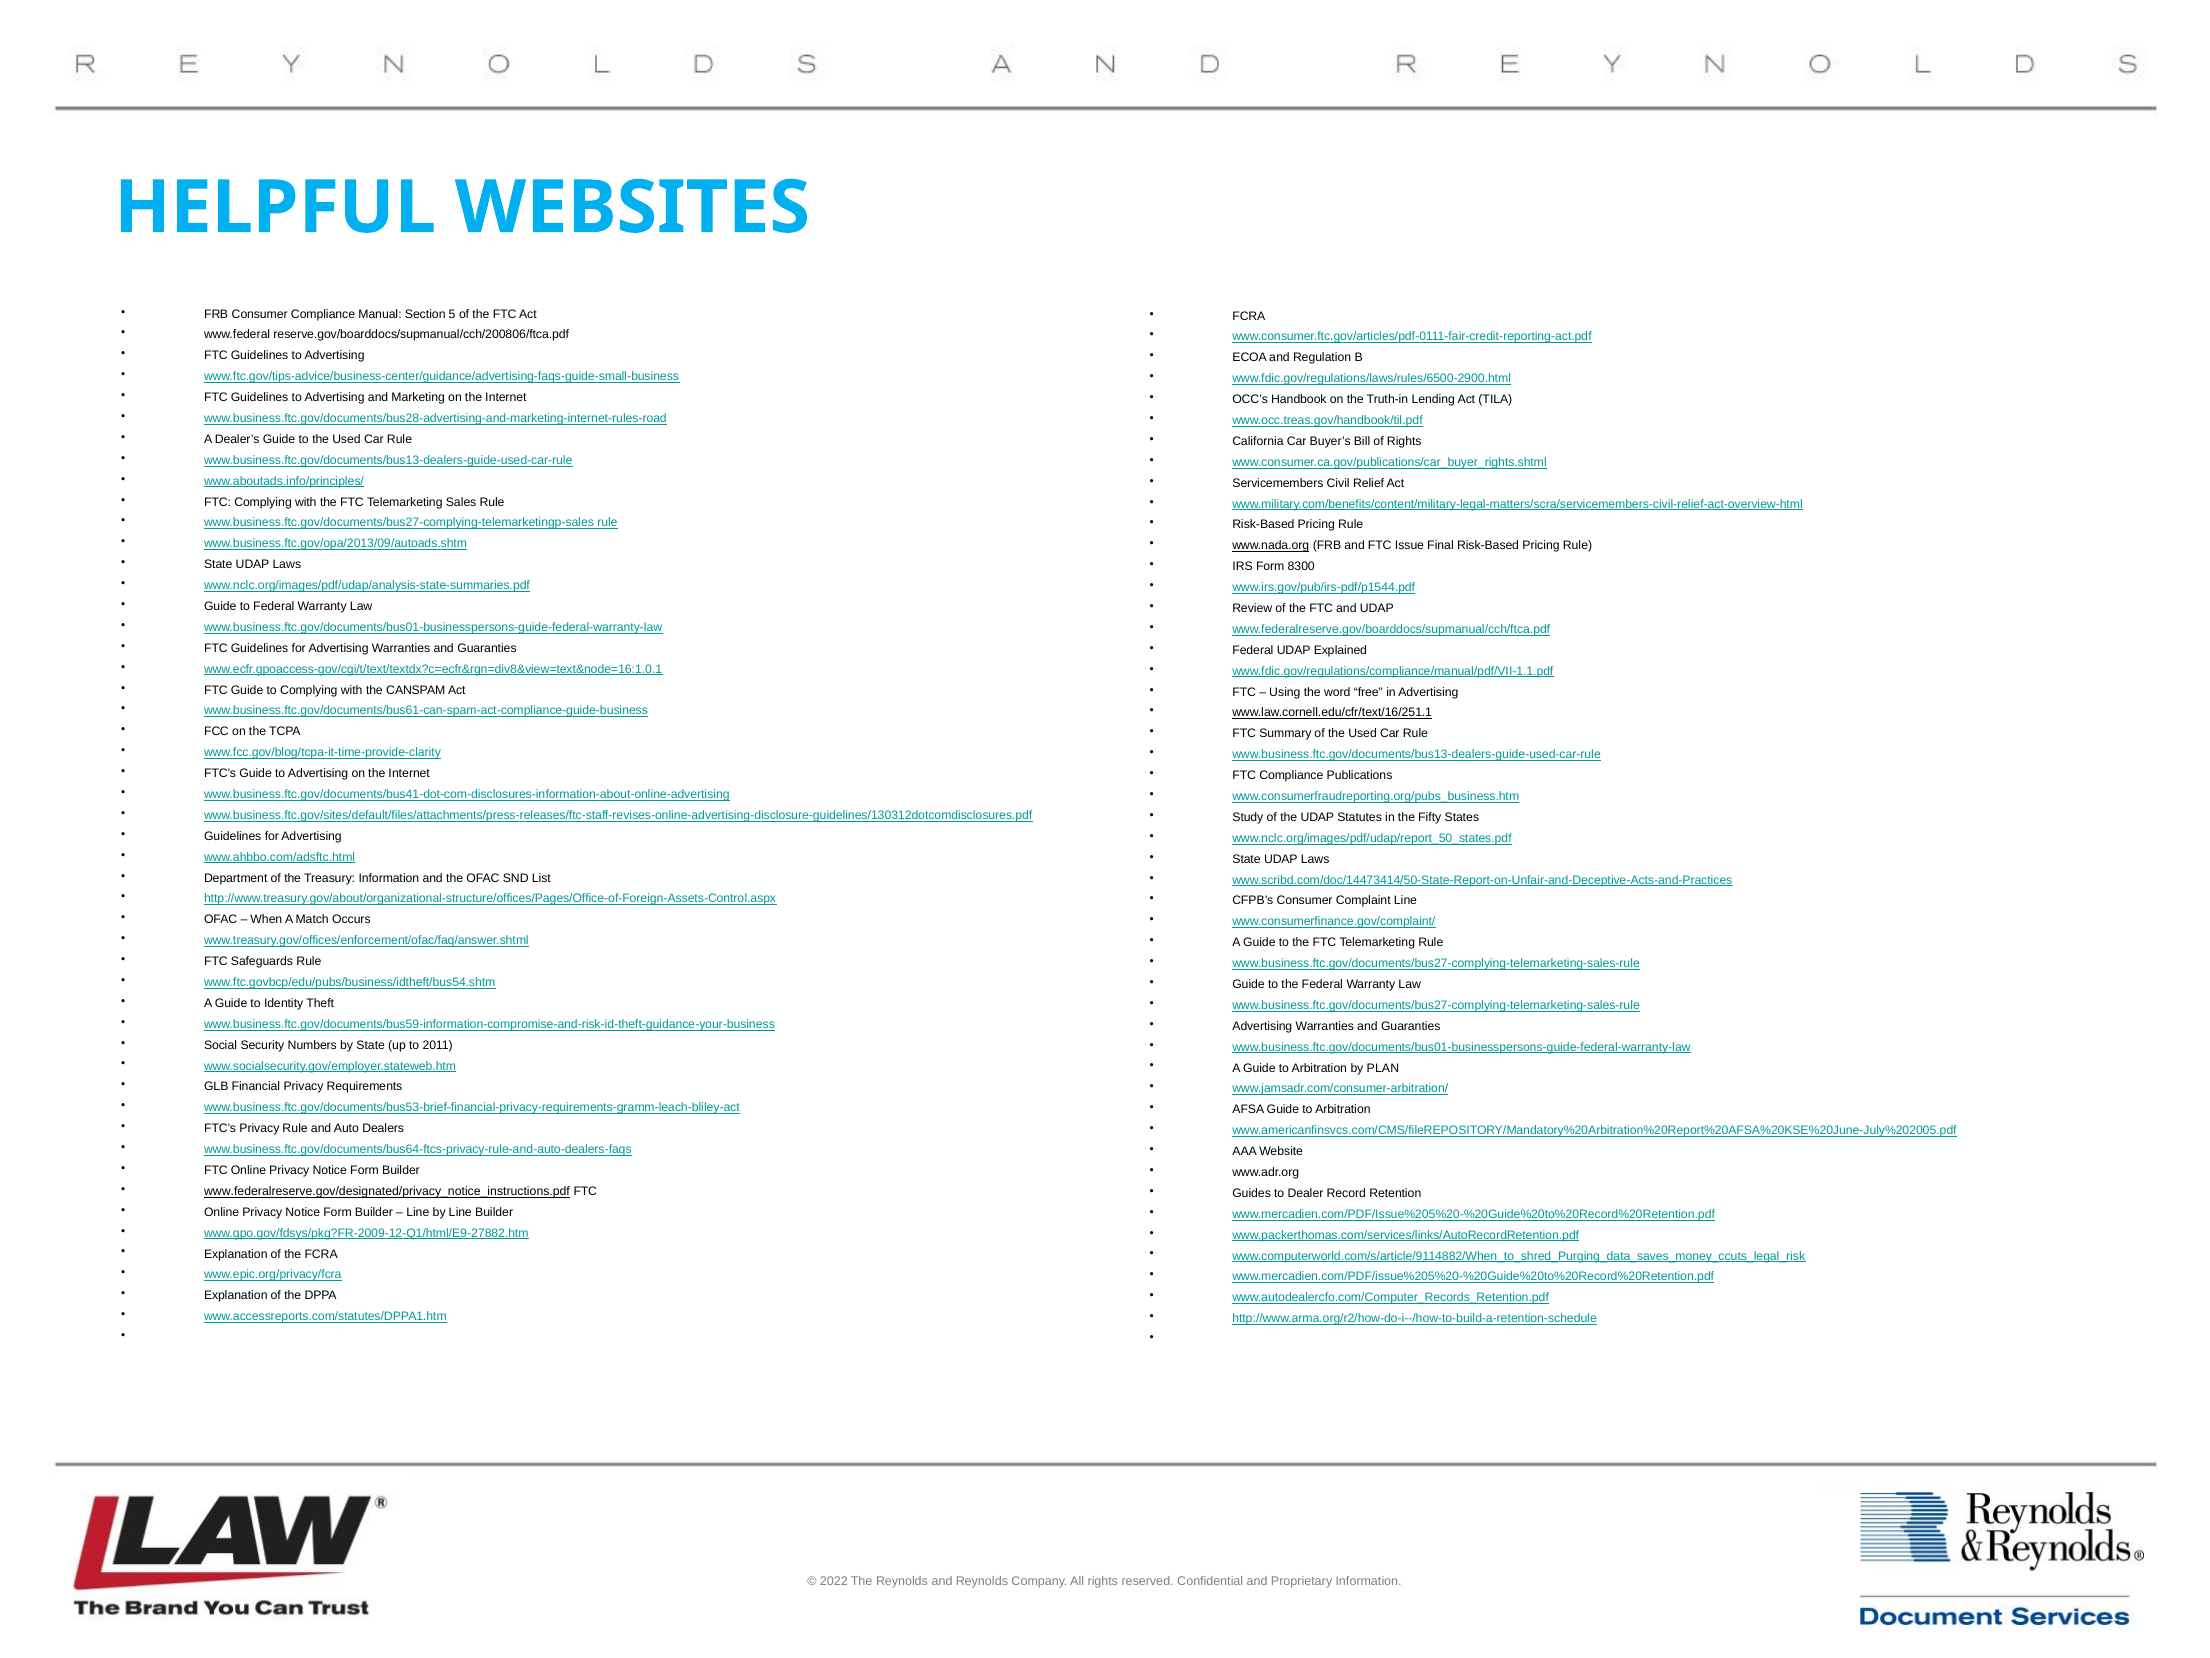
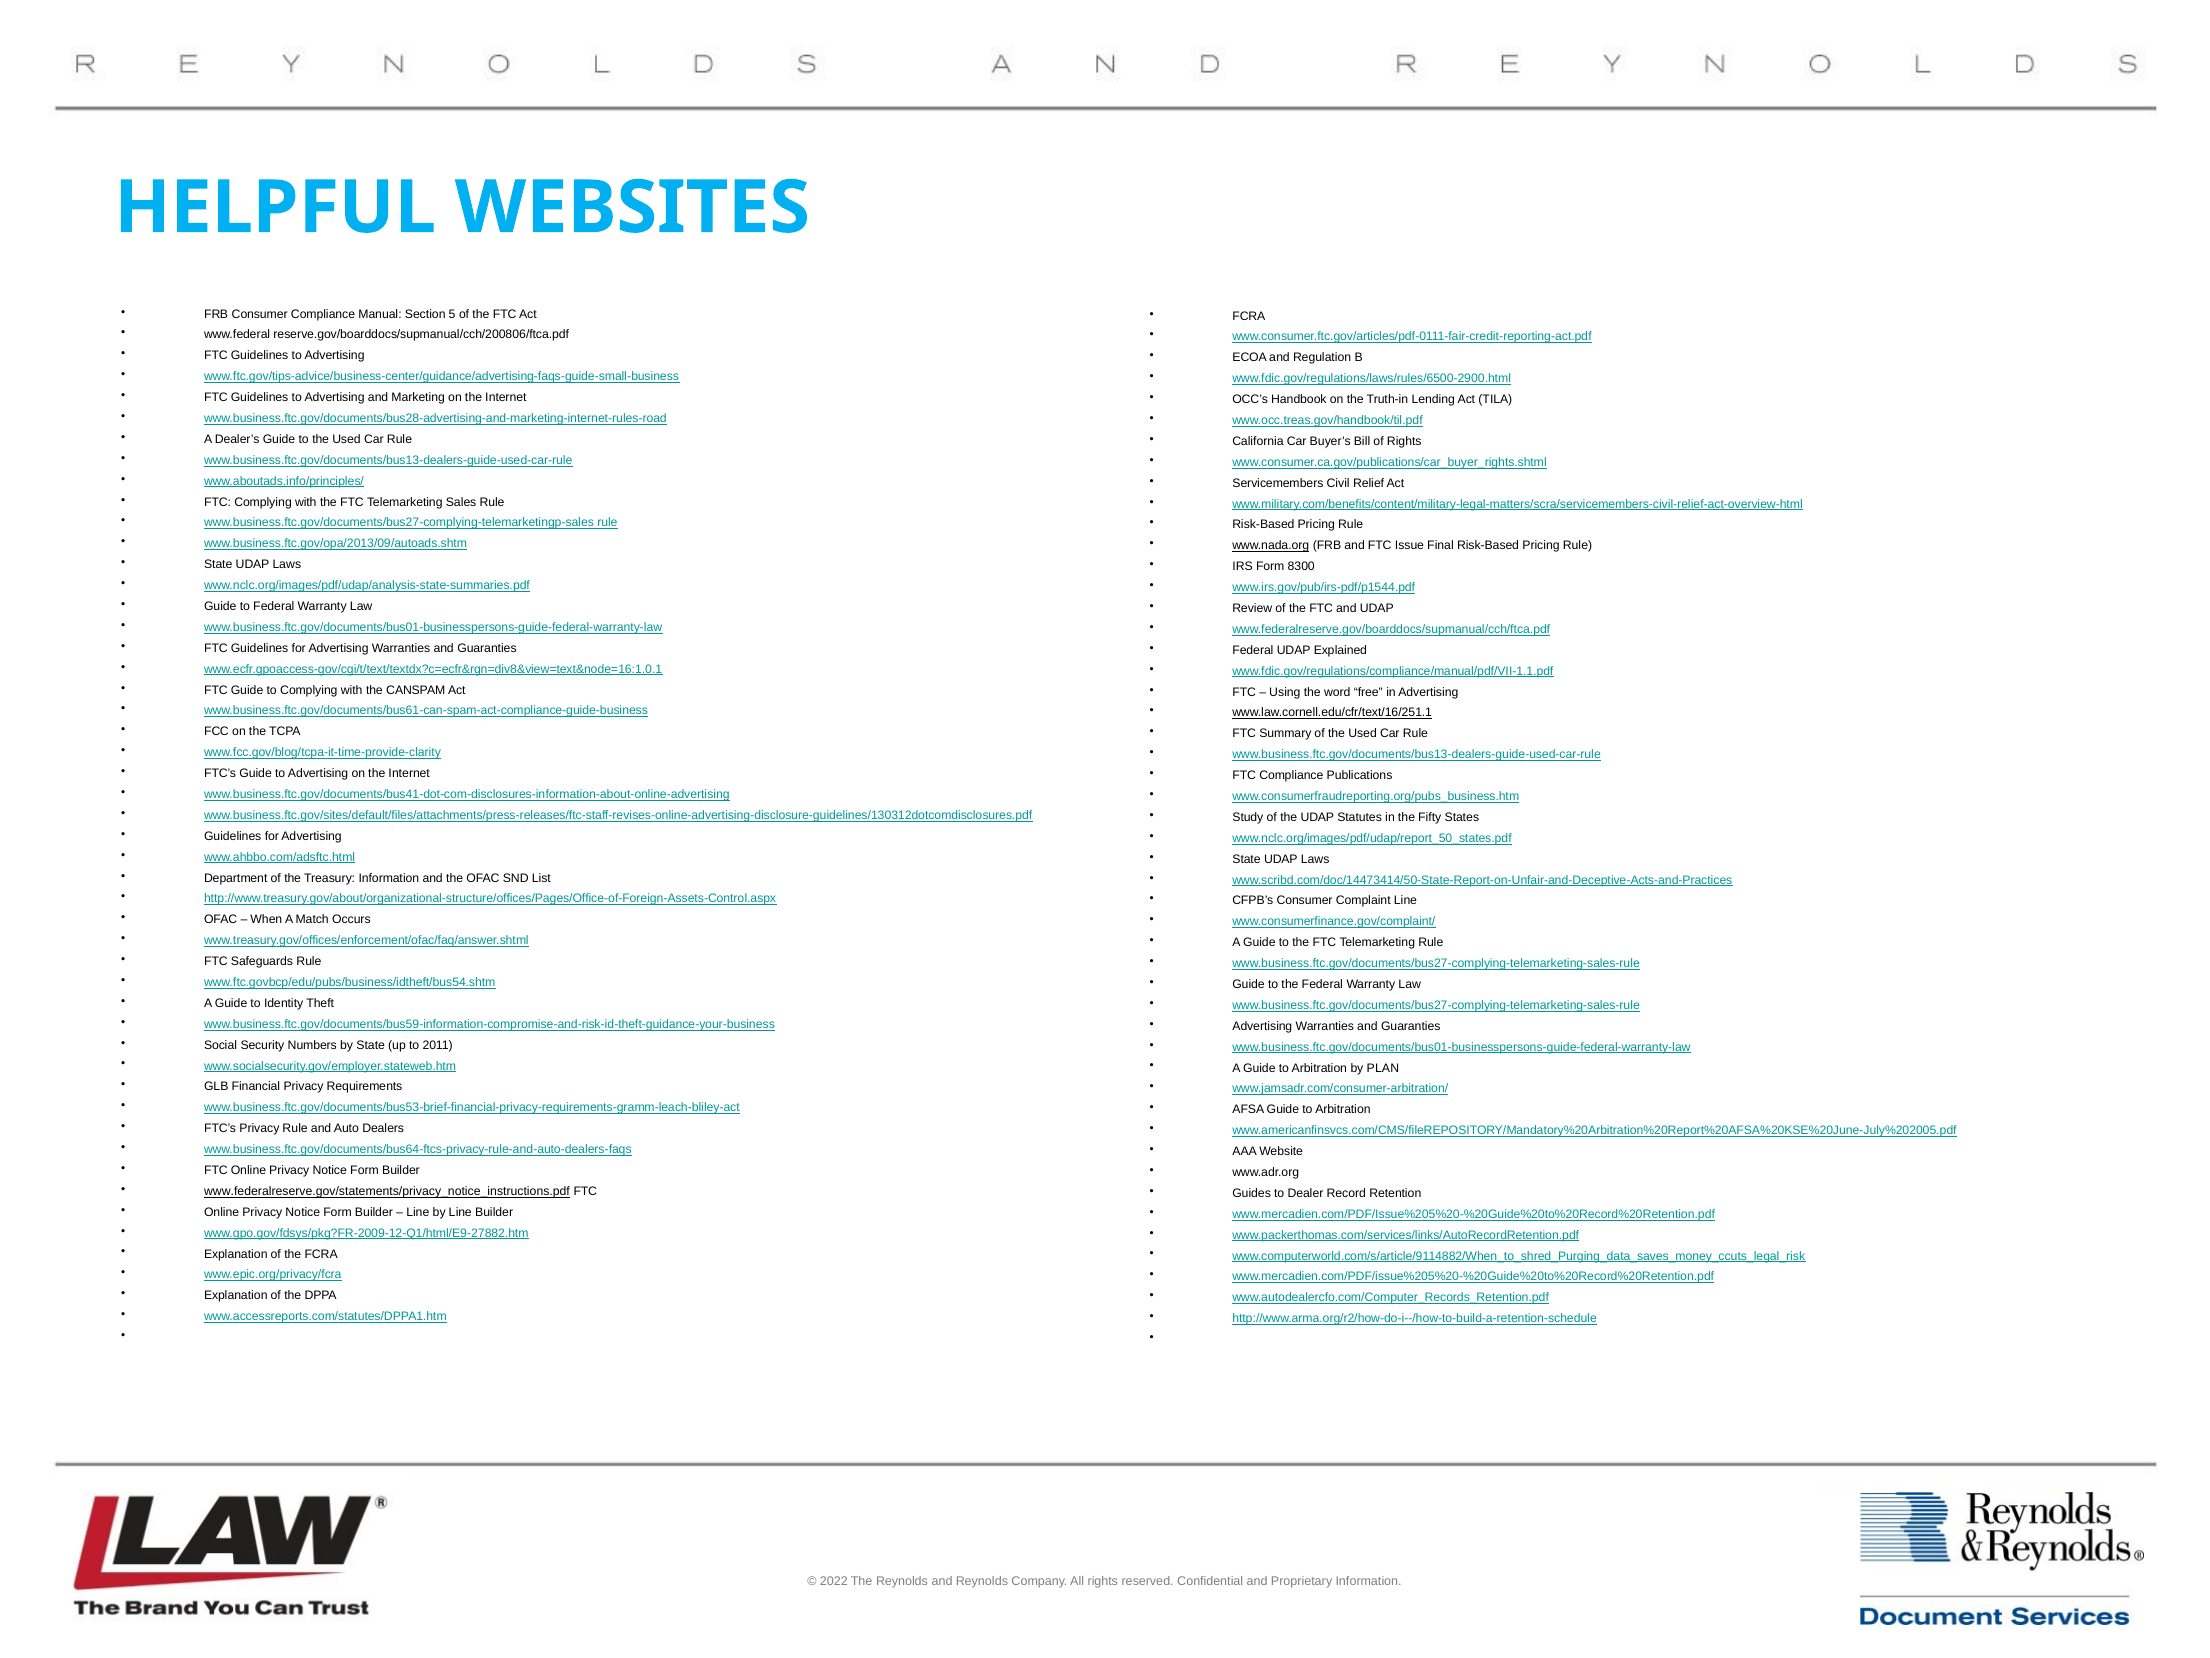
www.federalreserve.gov/designated/privacy_notice_instructions.pdf: www.federalreserve.gov/designated/privacy_notice_instructions.pdf -> www.federalreserve.gov/statements/privacy_notice_instructions.pdf
